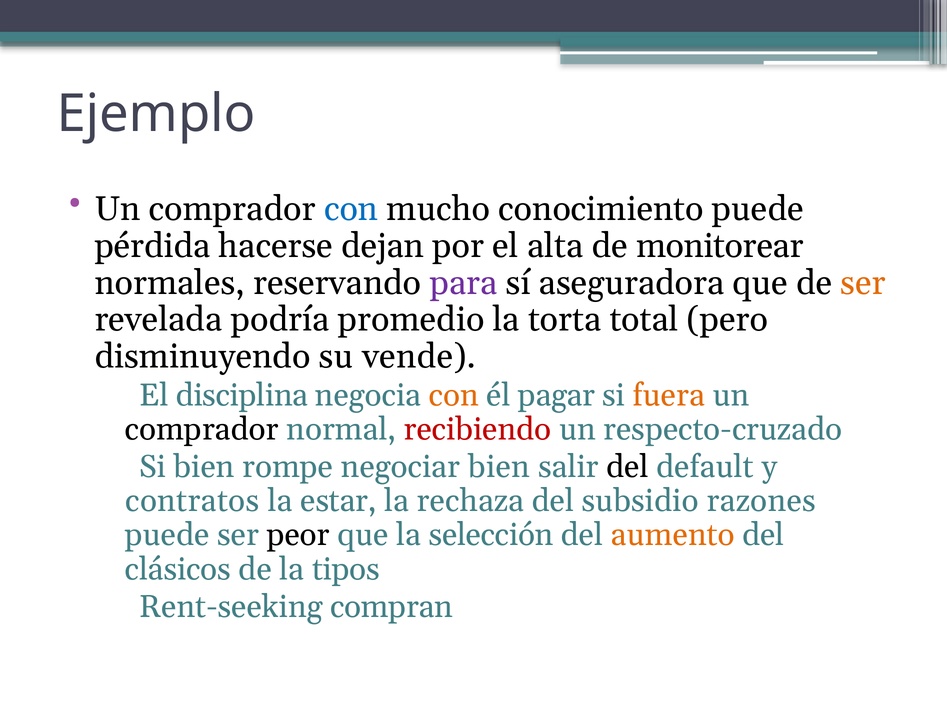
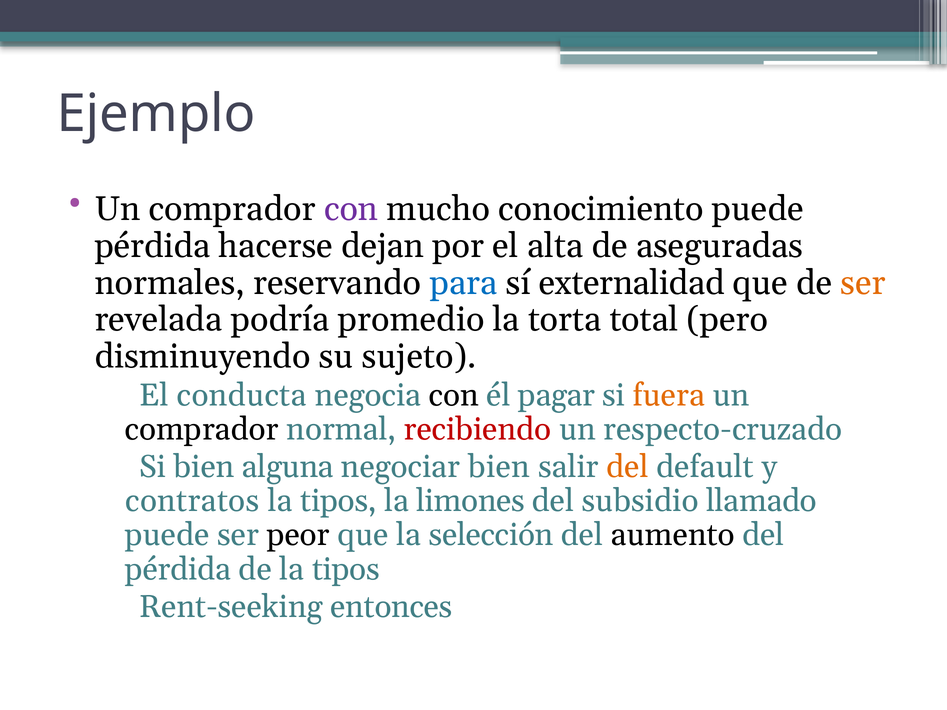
con at (351, 209) colour: blue -> purple
monitorear: monitorear -> aseguradas
para colour: purple -> blue
aseguradora: aseguradora -> externalidad
vende: vende -> sujeto
disciplina: disciplina -> conducta
con at (454, 395) colour: orange -> black
rompe: rompe -> alguna
del at (628, 467) colour: black -> orange
estar at (339, 501): estar -> tipos
rechaza: rechaza -> limones
razones: razones -> llamado
aumento colour: orange -> black
clásicos at (178, 569): clásicos -> pérdida
compran: compran -> entonces
